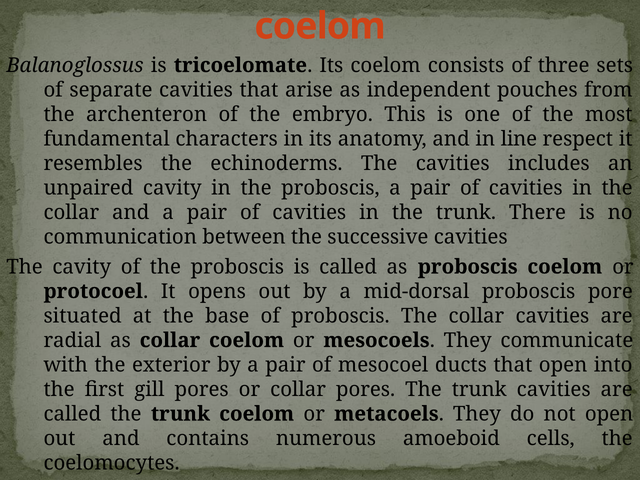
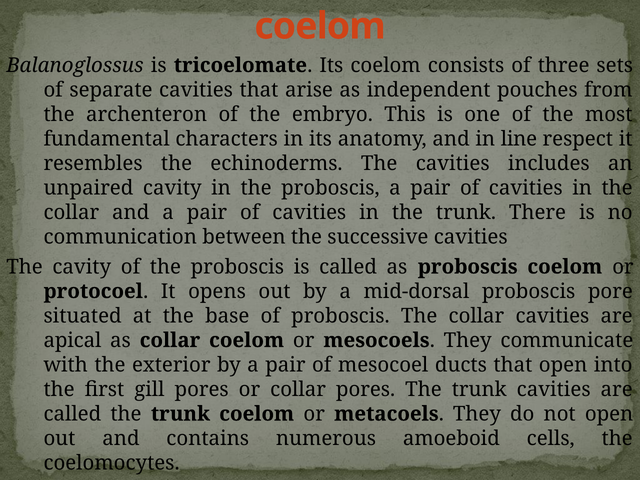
radial: radial -> apical
